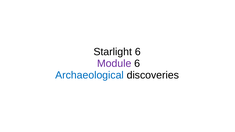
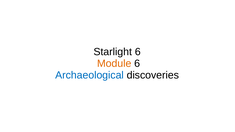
Module colour: purple -> orange
